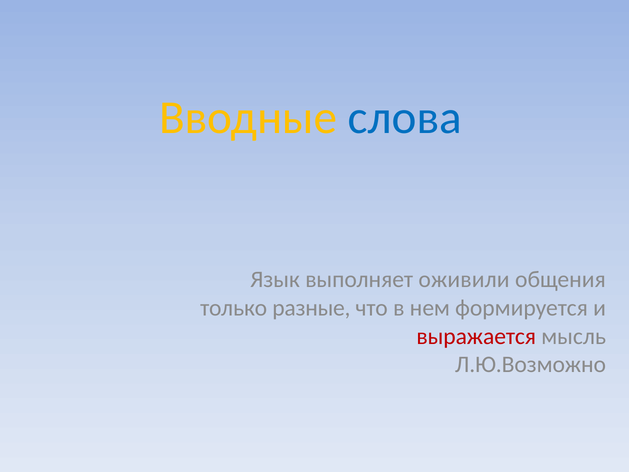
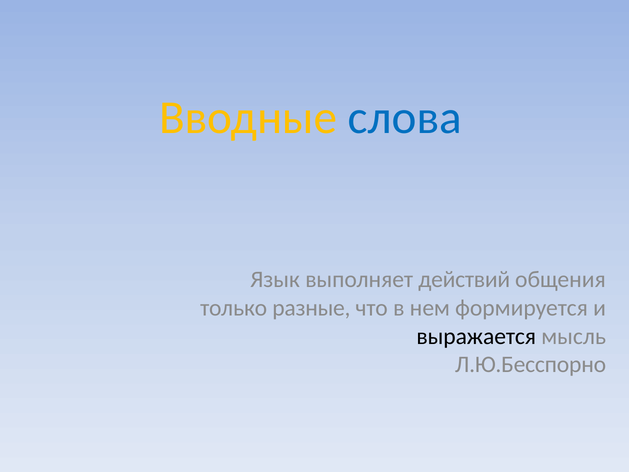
оживили: оживили -> действий
выражается colour: red -> black
Л.Ю.Возможно: Л.Ю.Возможно -> Л.Ю.Бесспорно
